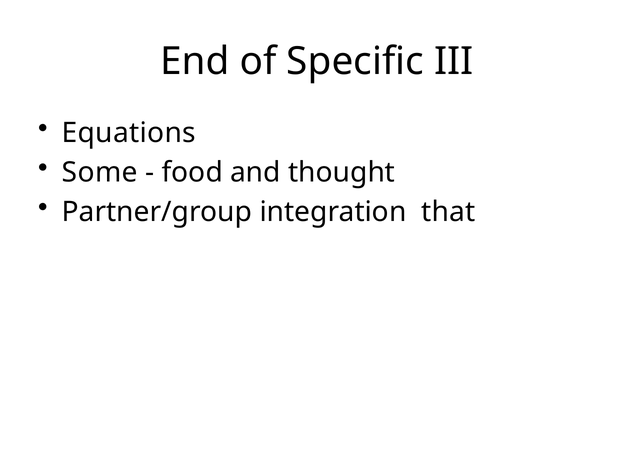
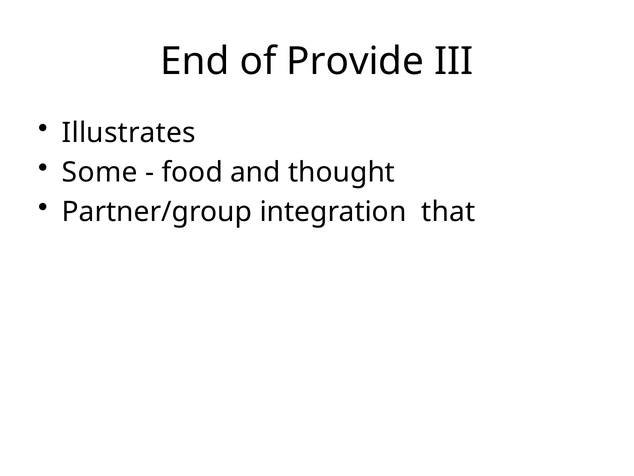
Specific: Specific -> Provide
Equations: Equations -> Illustrates
